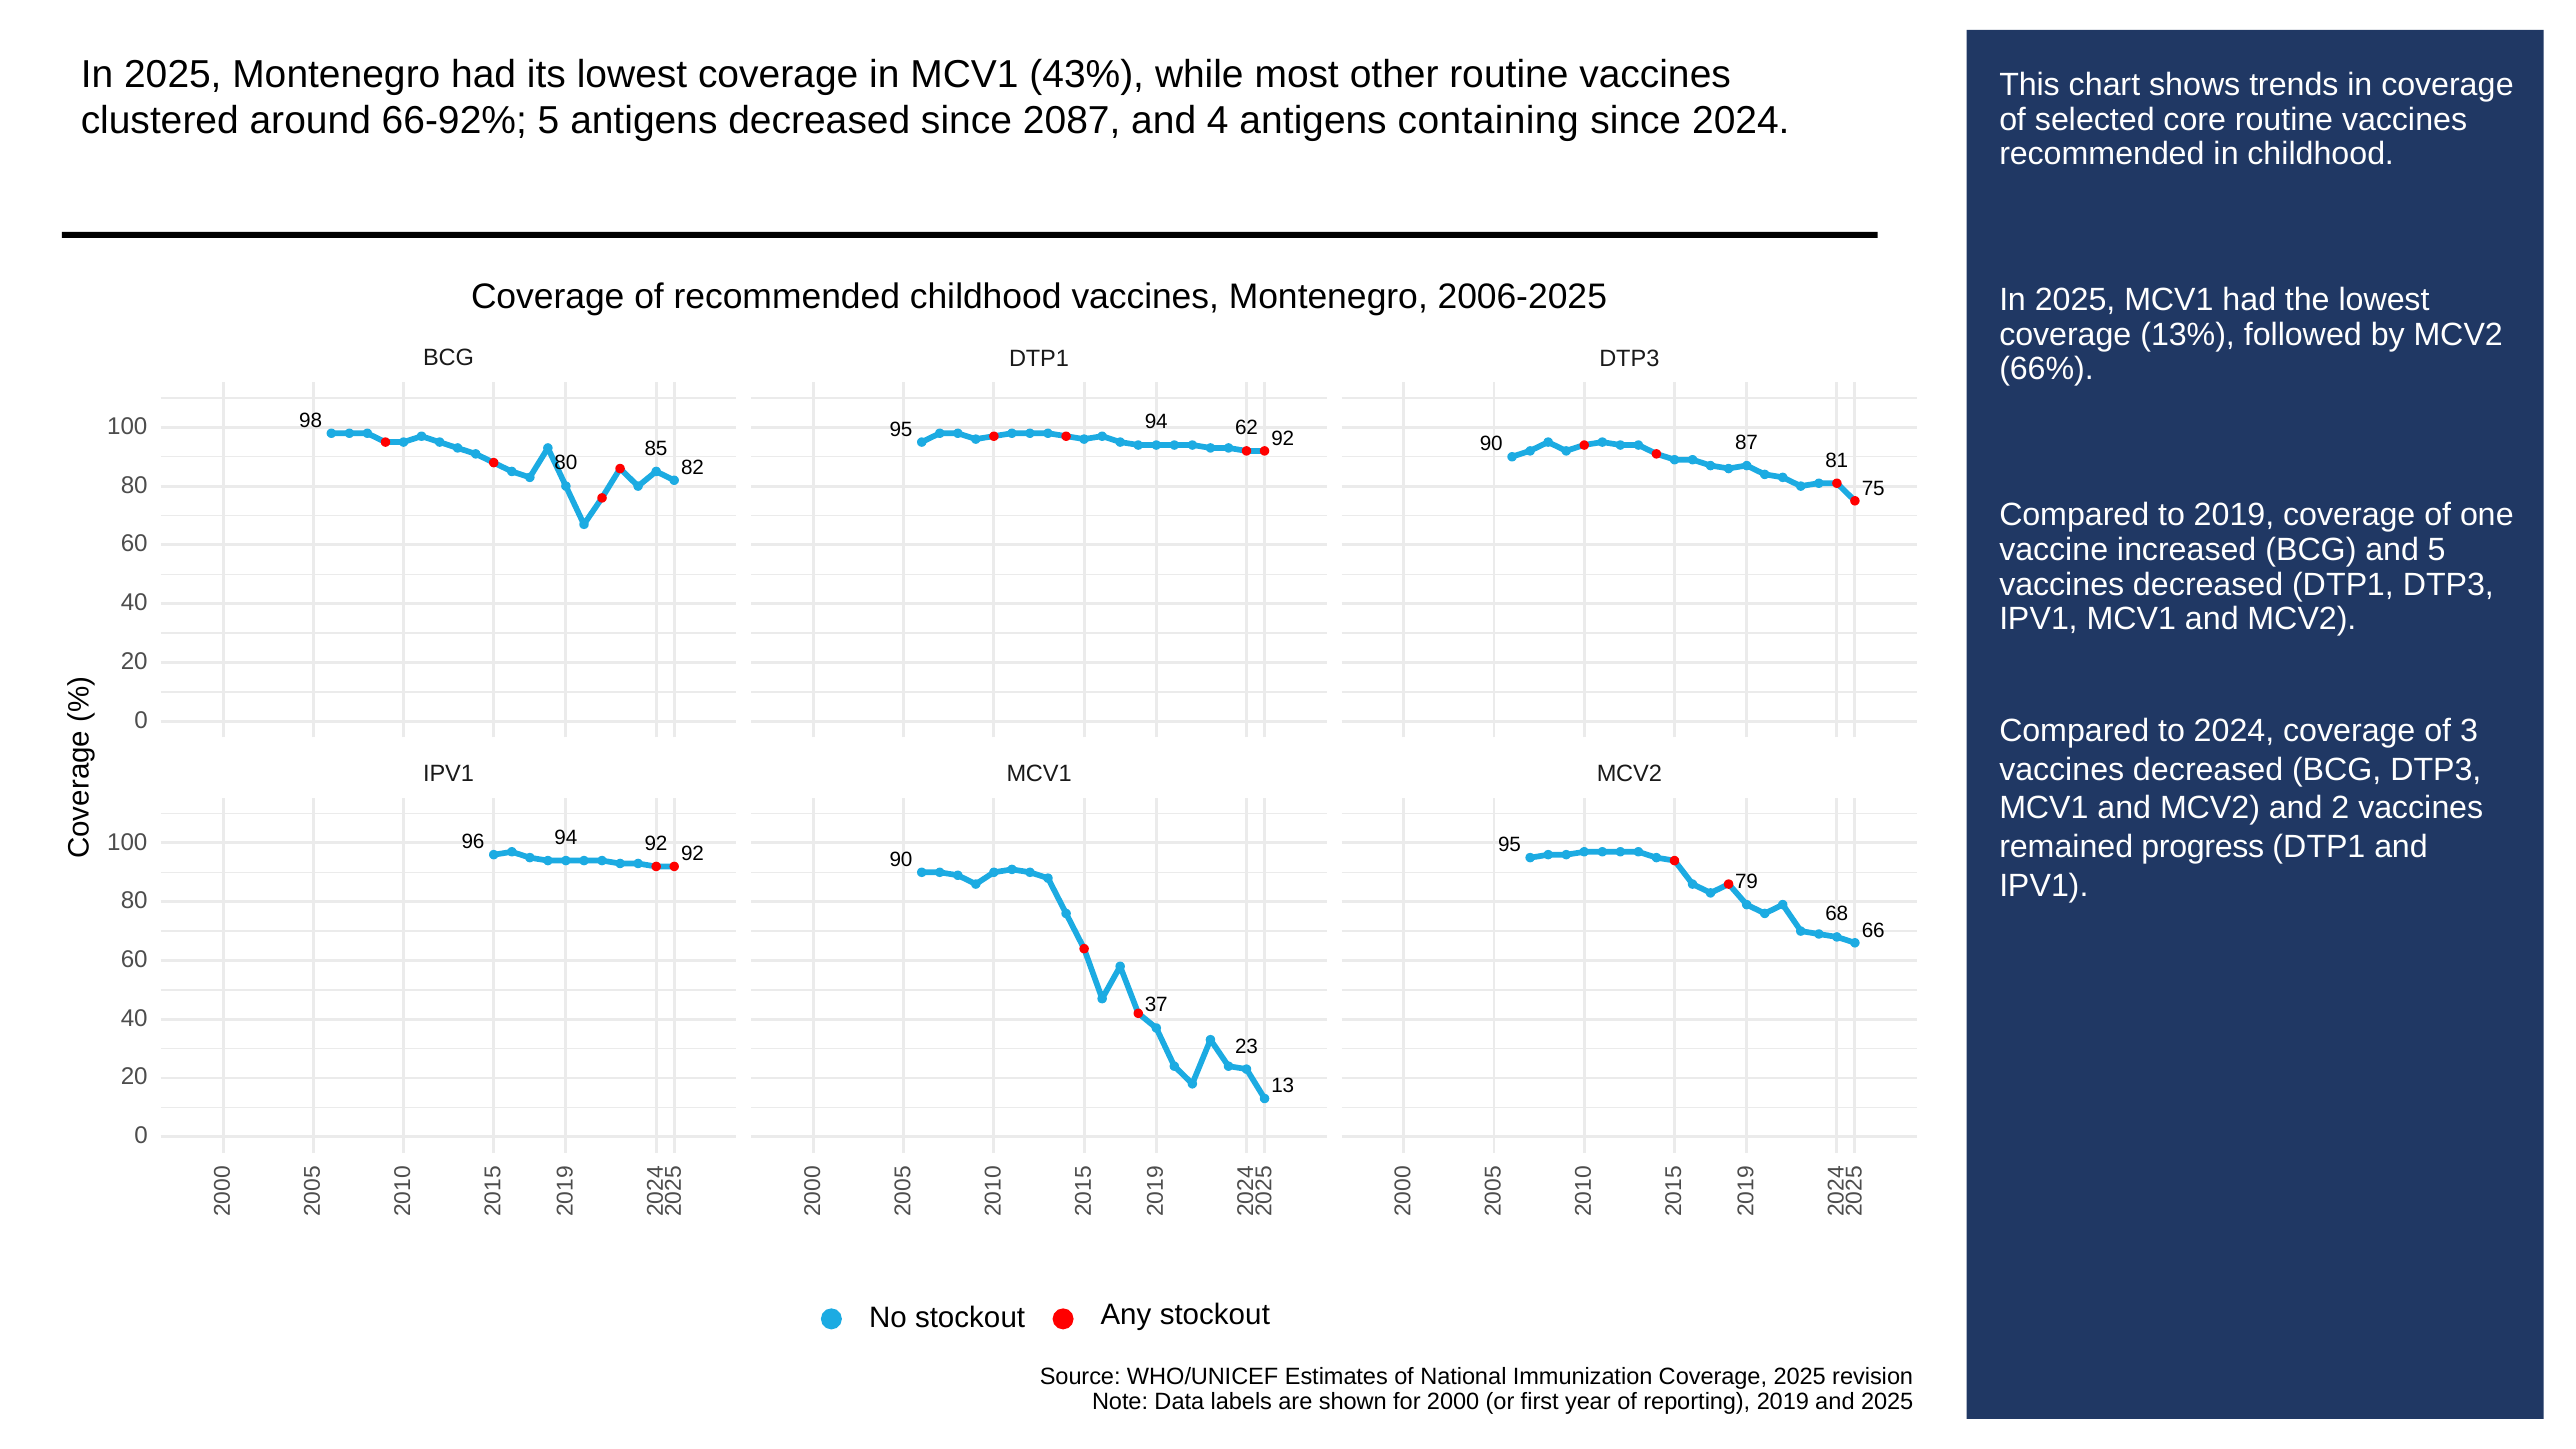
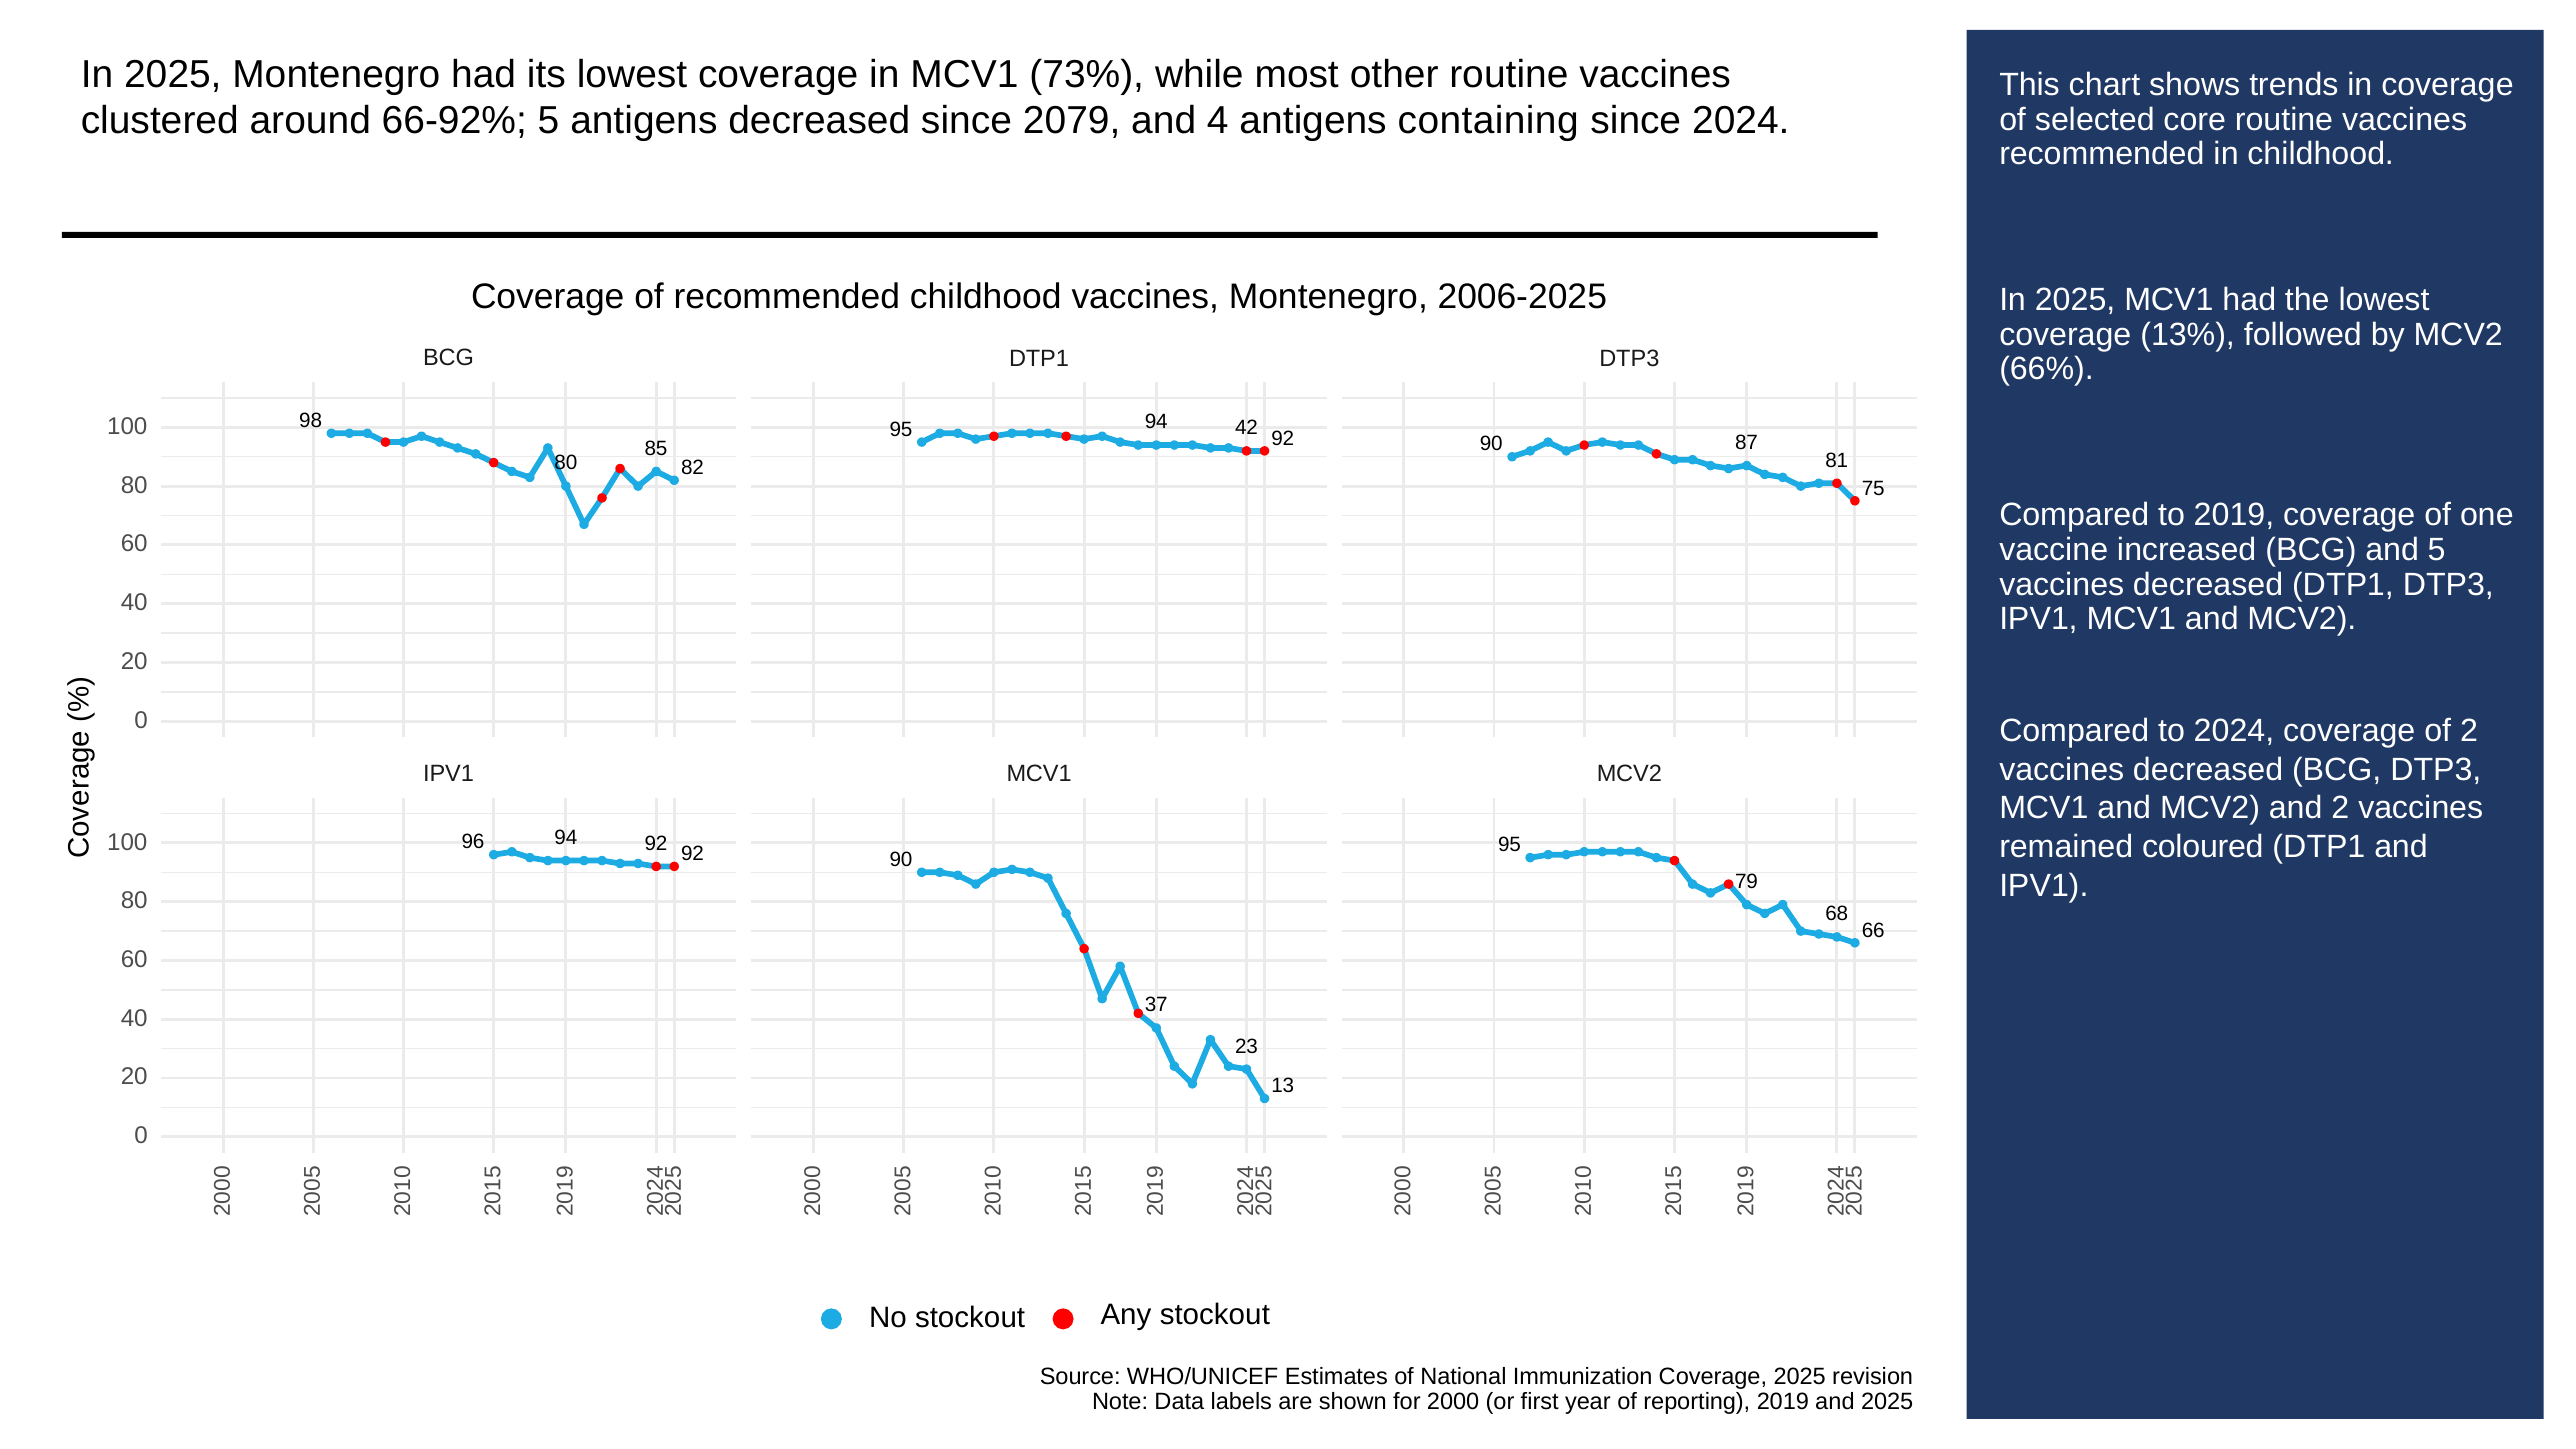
43%: 43% -> 73%
2087: 2087 -> 2079
62: 62 -> 42
of 3: 3 -> 2
progress: progress -> coloured
